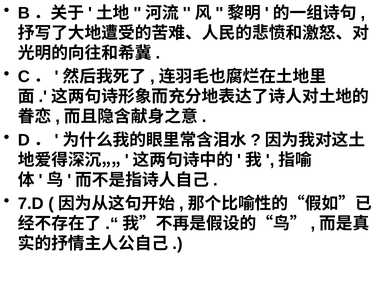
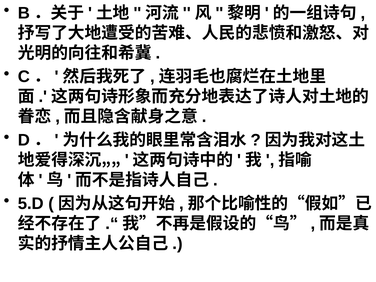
7.D: 7.D -> 5.D
